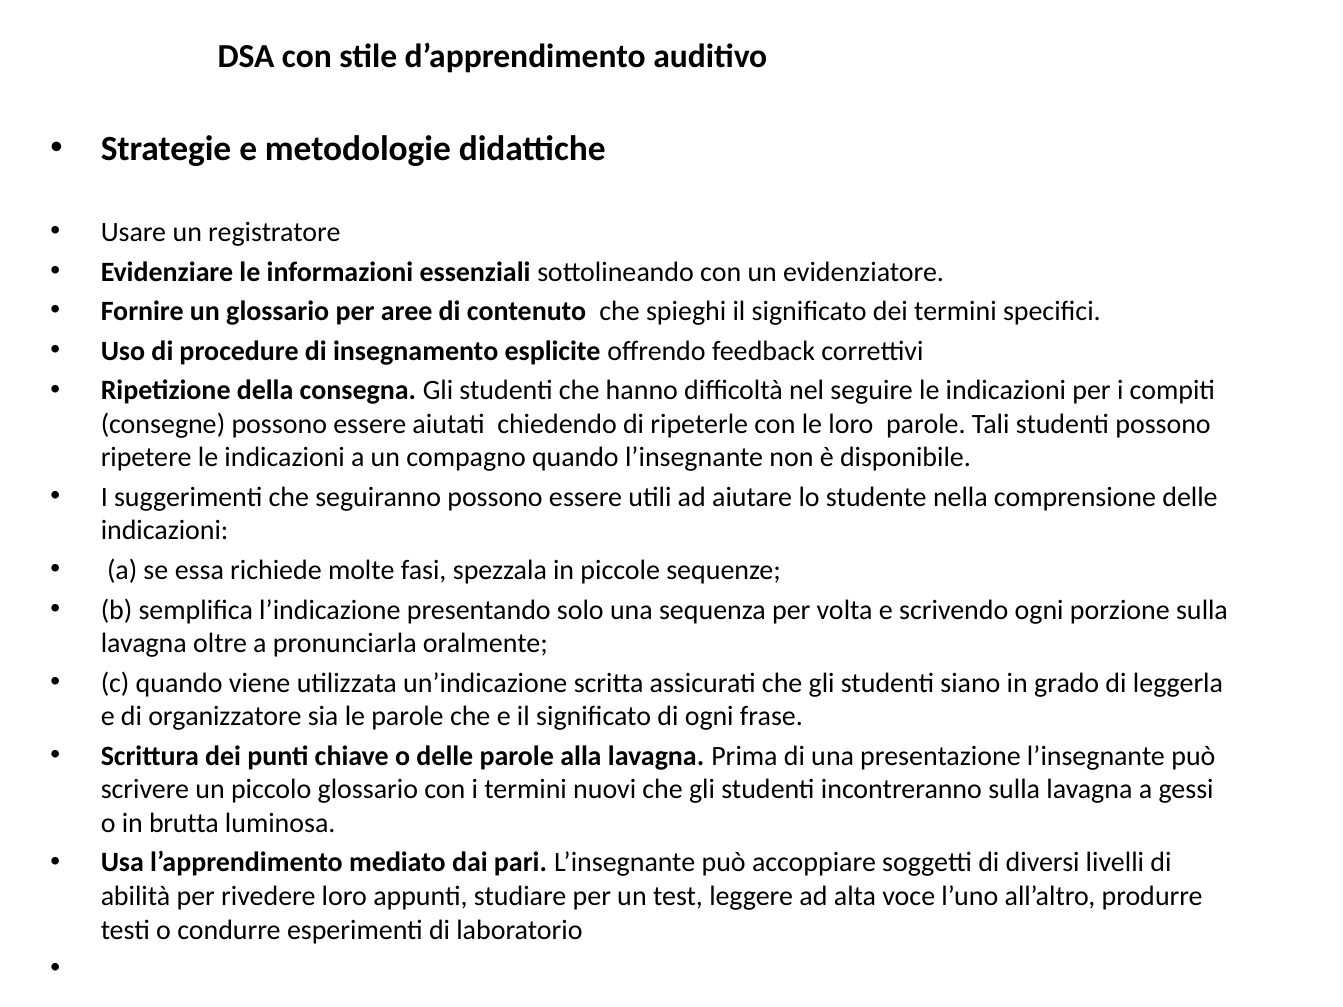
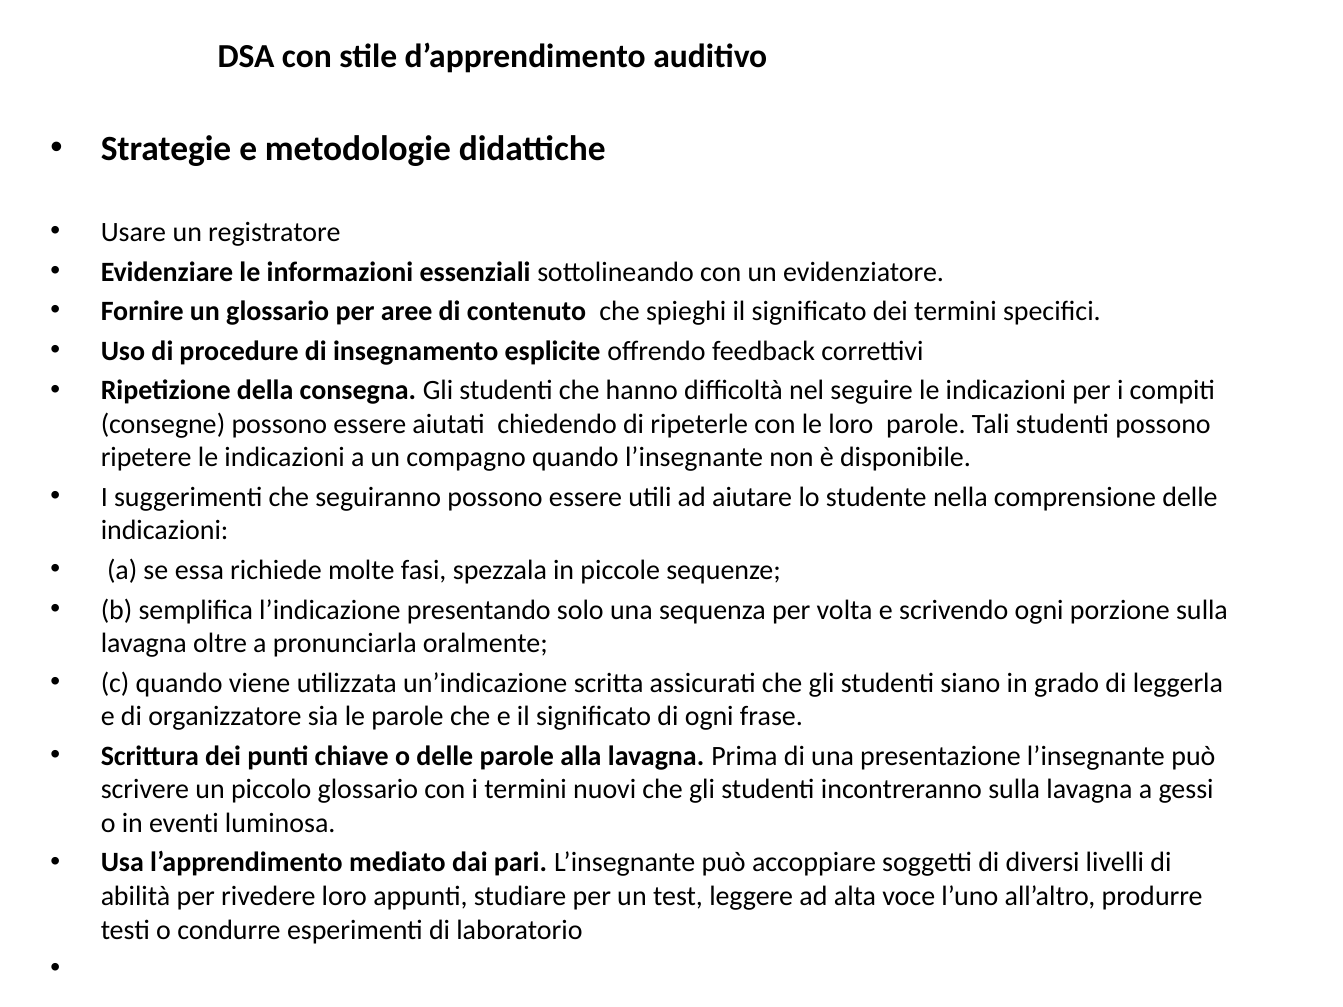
brutta: brutta -> eventi
